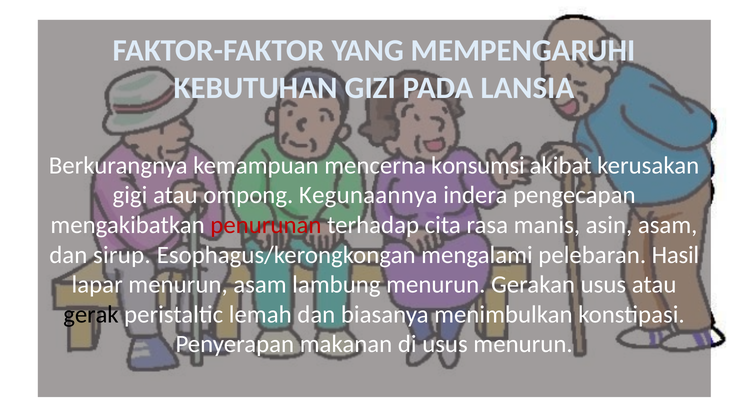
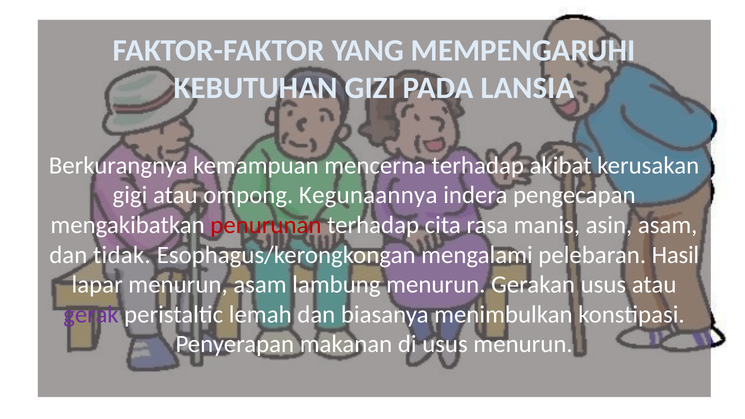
mencerna konsumsi: konsumsi -> terhadap
sirup: sirup -> tidak
gerak colour: black -> purple
